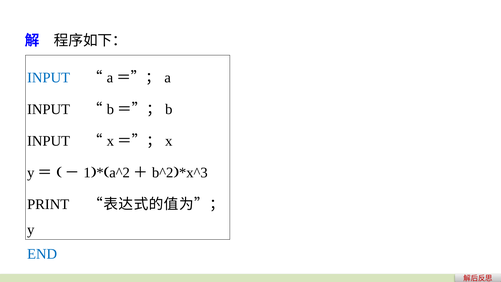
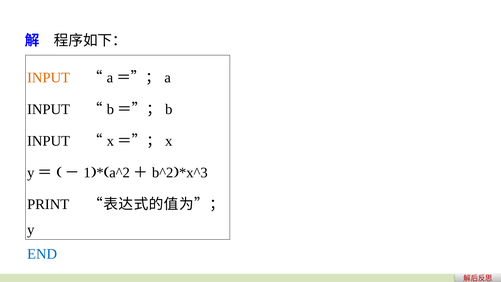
INPUT at (49, 78) colour: blue -> orange
